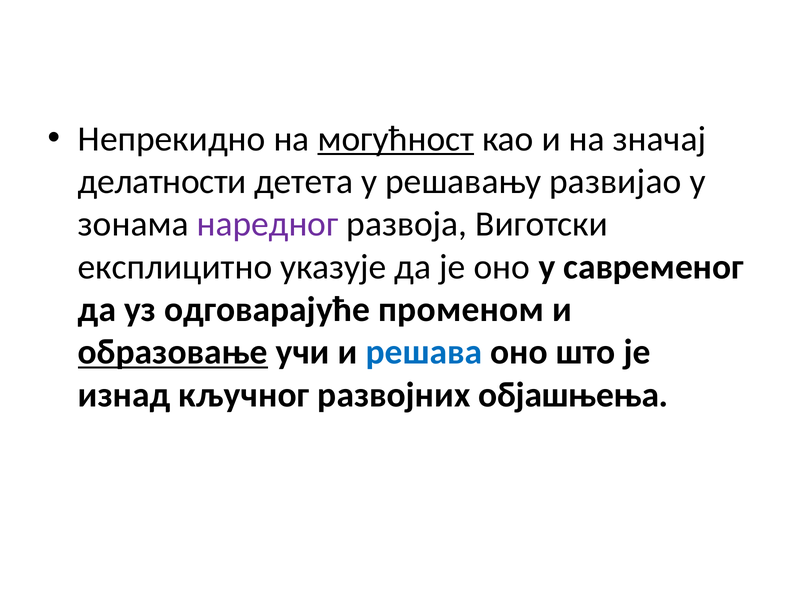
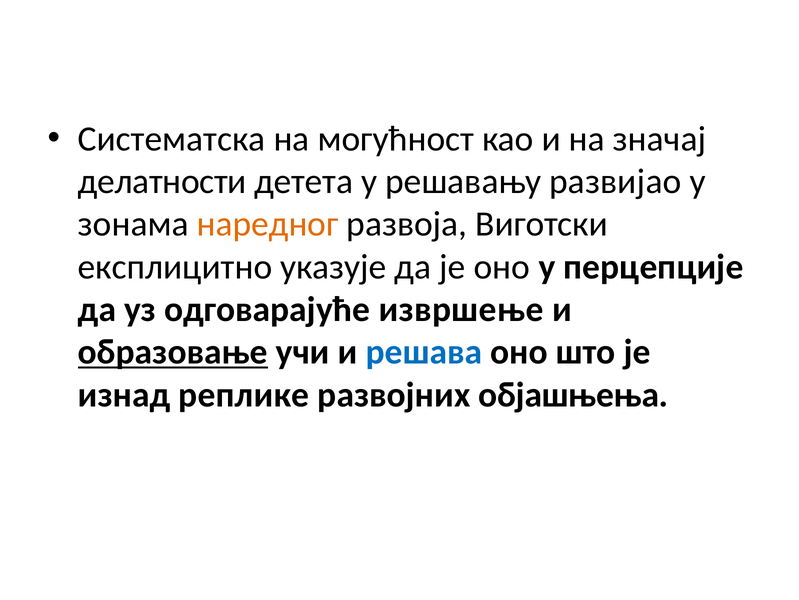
Непрекидно: Непрекидно -> Систематска
могућност underline: present -> none
наредног colour: purple -> orange
савременог: савременог -> перцепције
променом: променом -> извршење
кључног: кључног -> реплике
